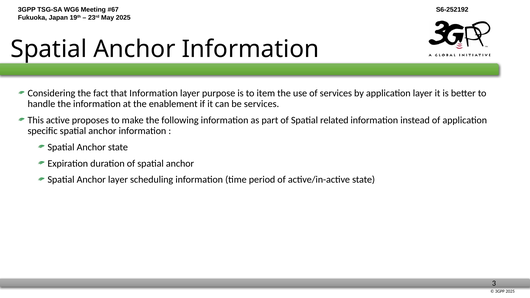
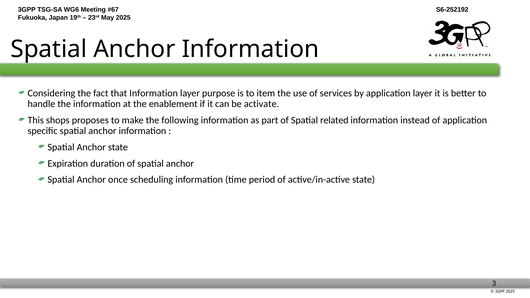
be services: services -> activate
active: active -> shops
Anchor layer: layer -> once
